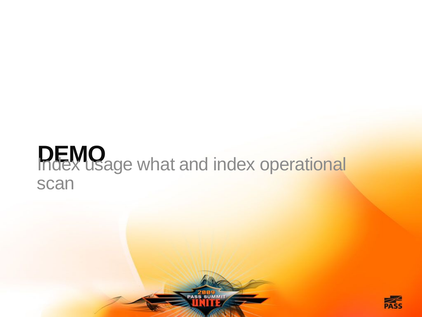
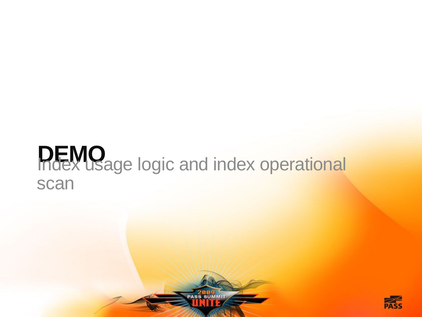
what: what -> logic
